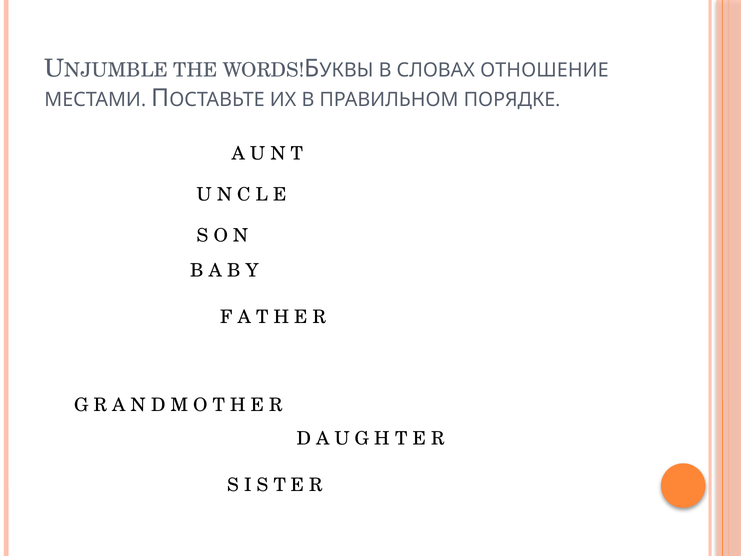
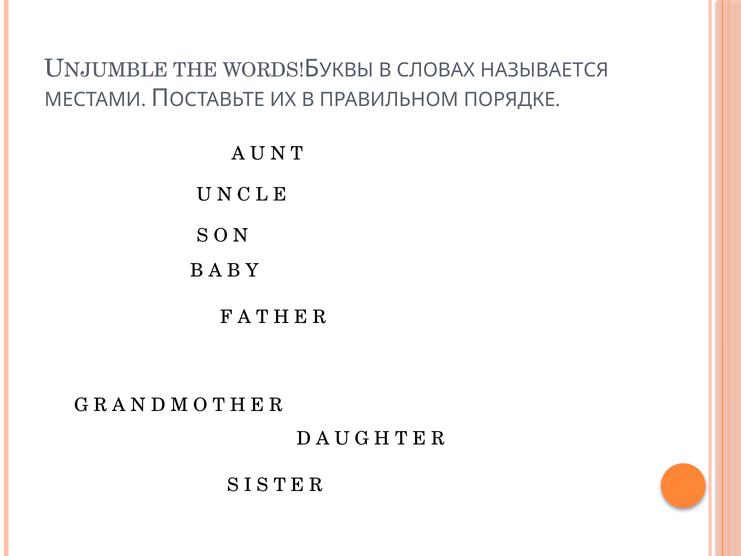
ОТНОШЕНИЕ: ОТНОШЕНИЕ -> НАЗЫВАЕТСЯ
